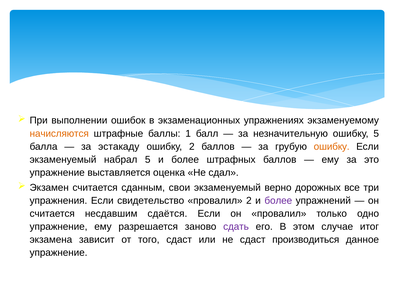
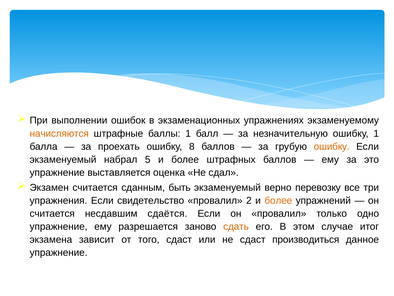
ошибку 5: 5 -> 1
эстакаду: эстакаду -> проехать
ошибку 2: 2 -> 8
свои: свои -> быть
дорожных: дорожных -> перевозку
более at (278, 200) colour: purple -> orange
сдать colour: purple -> orange
